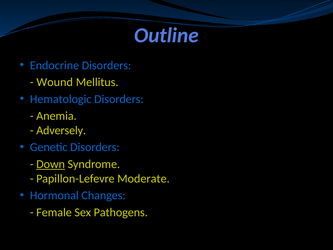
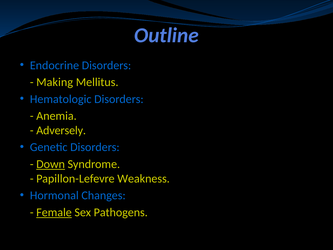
Wound: Wound -> Making
Moderate: Moderate -> Weakness
Female underline: none -> present
